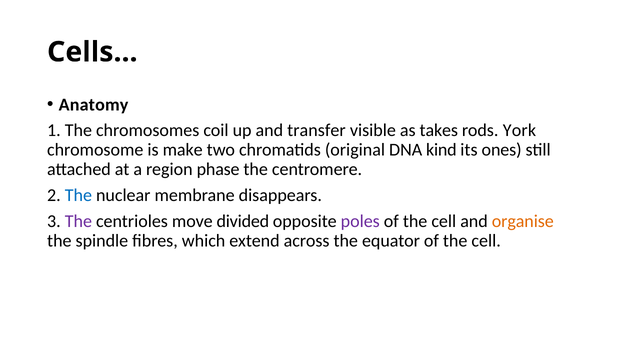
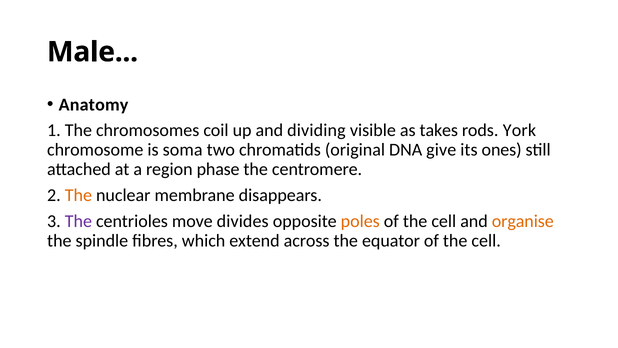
Cells: Cells -> Male
transfer: transfer -> dividing
make: make -> soma
kind: kind -> give
The at (78, 195) colour: blue -> orange
divided: divided -> divides
poles colour: purple -> orange
